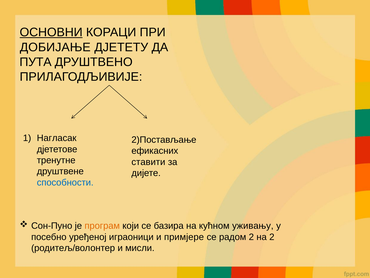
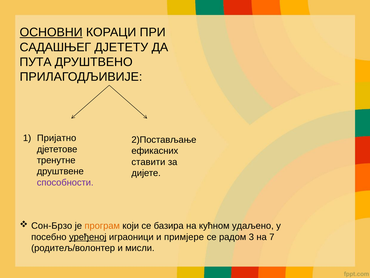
ДОБИЈАЊЕ: ДОБИЈАЊЕ -> САДАШЊЕГ
Нагласак: Нагласак -> Пријатно
способности colour: blue -> purple
Сон-Пуно: Сон-Пуно -> Сон-Брзо
уживању: уживању -> удаљено
уређеној underline: none -> present
радом 2: 2 -> 3
на 2: 2 -> 7
